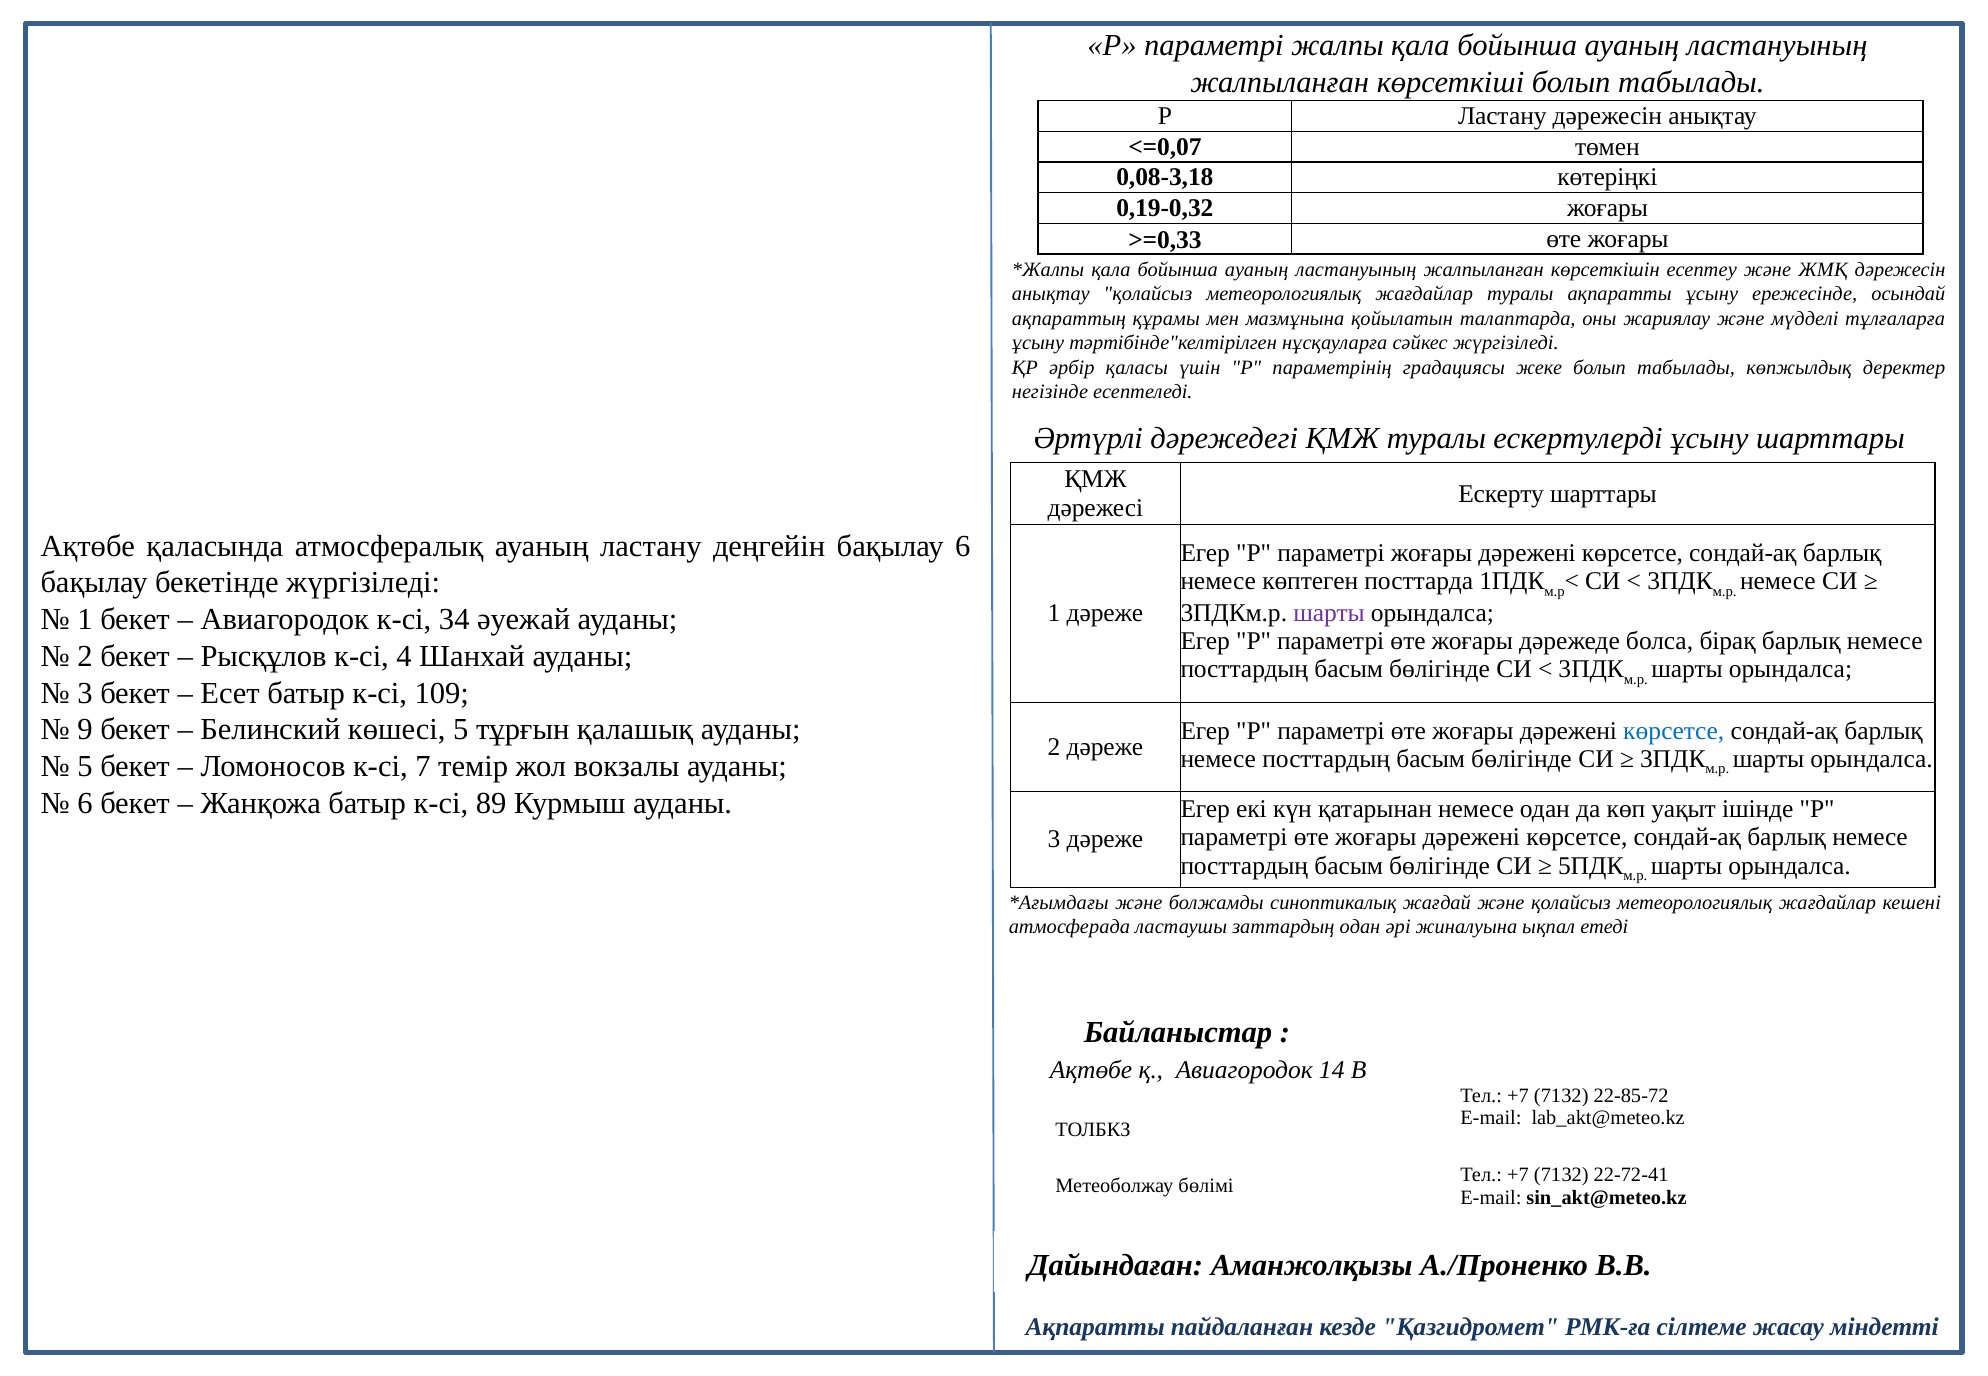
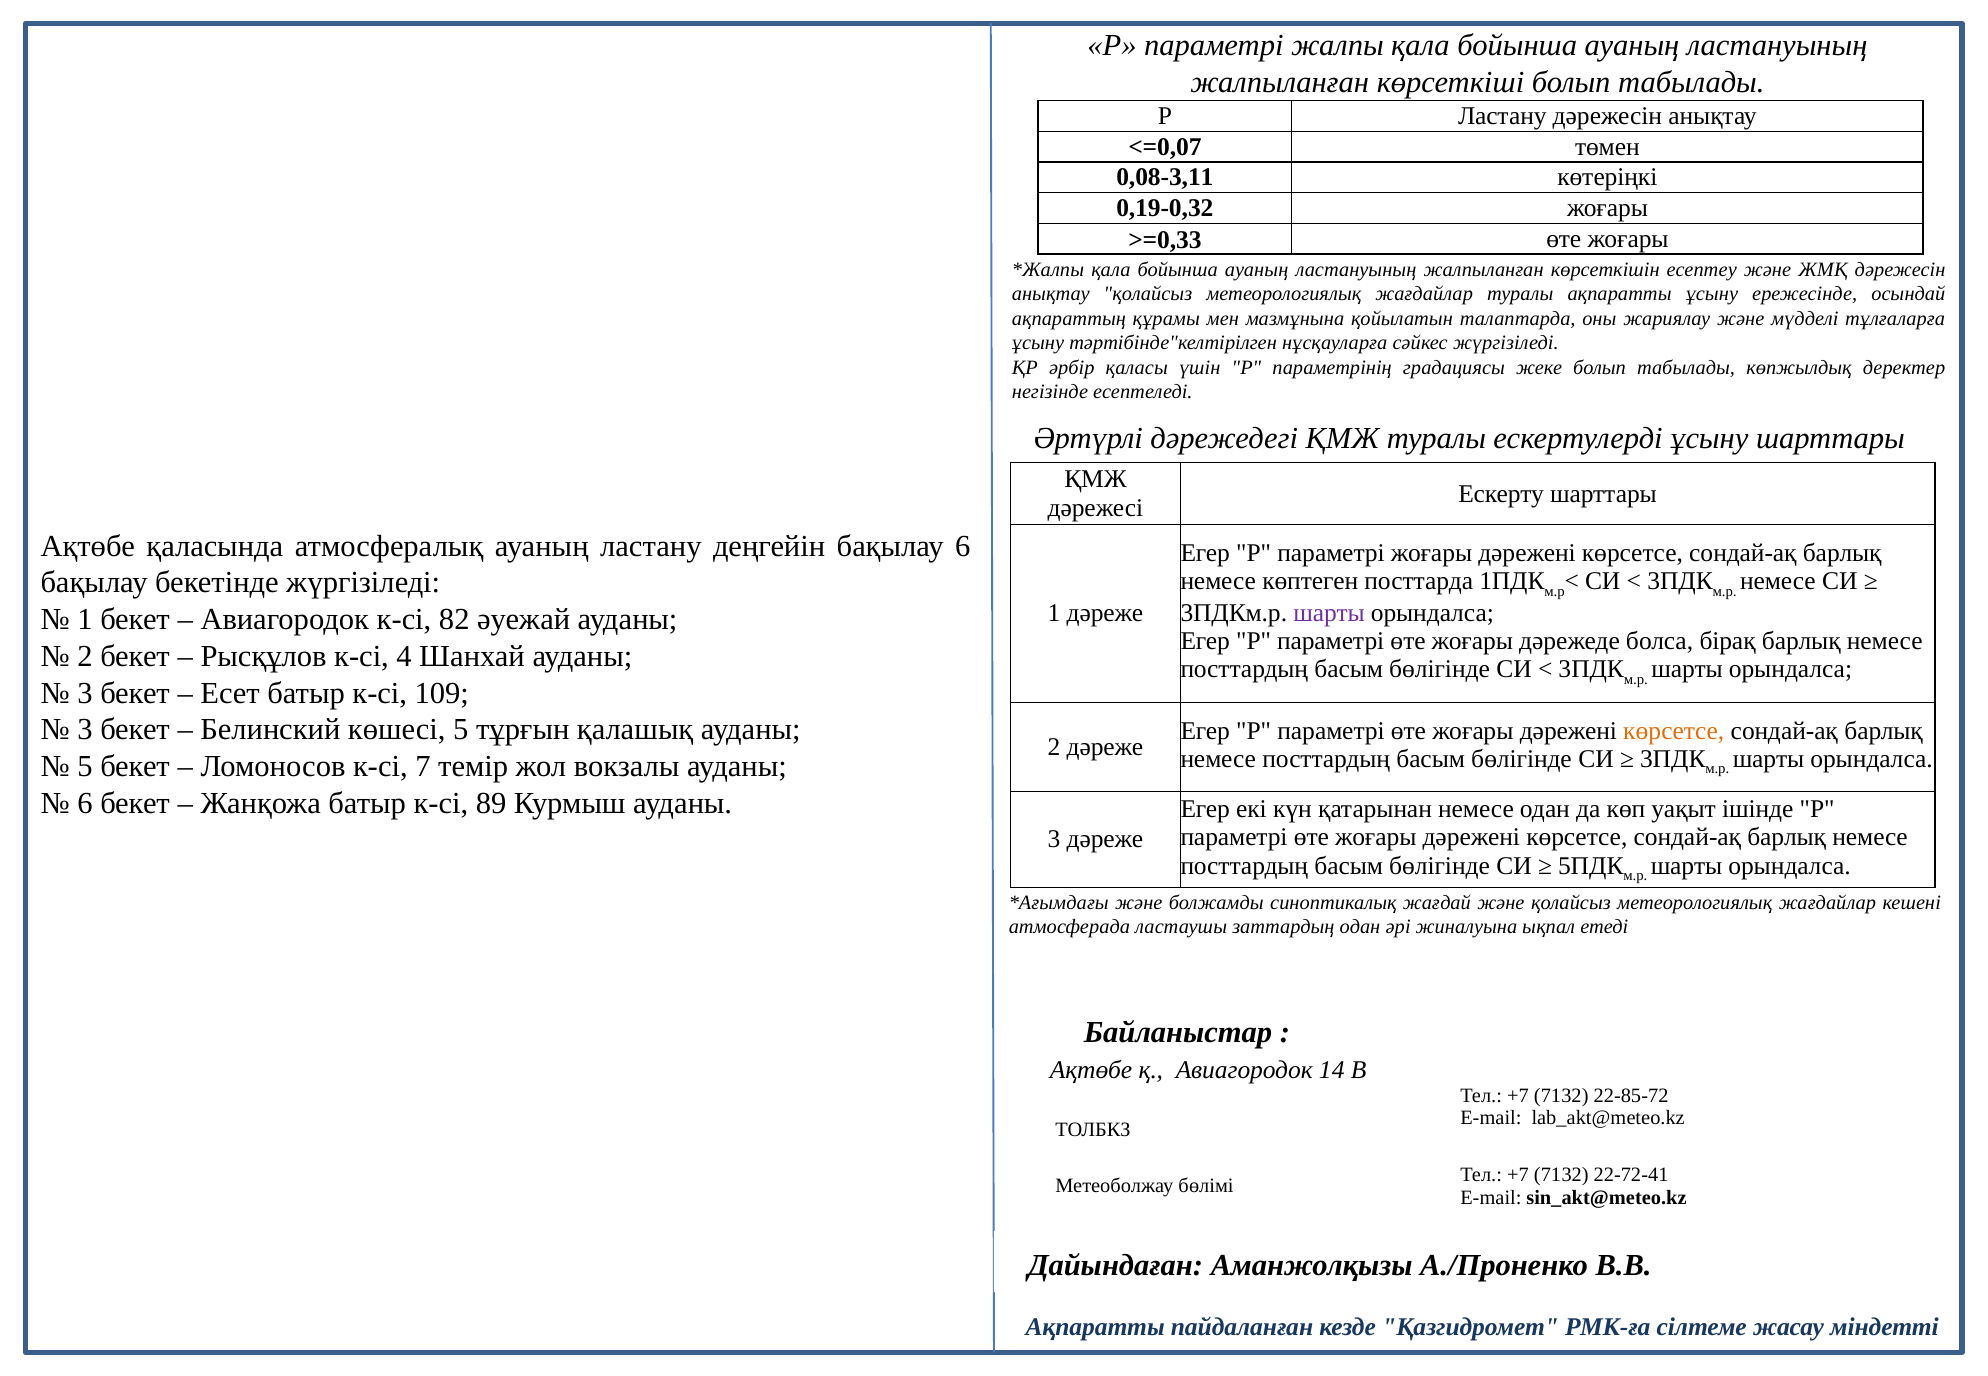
0,08-3,18: 0,08-3,18 -> 0,08-3,11
34: 34 -> 82
9 at (85, 730): 9 -> 3
көрсетсе at (1674, 731) colour: blue -> orange
